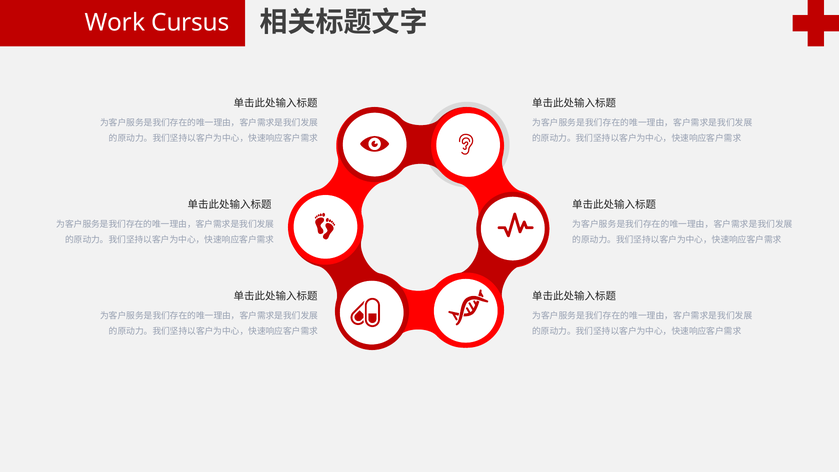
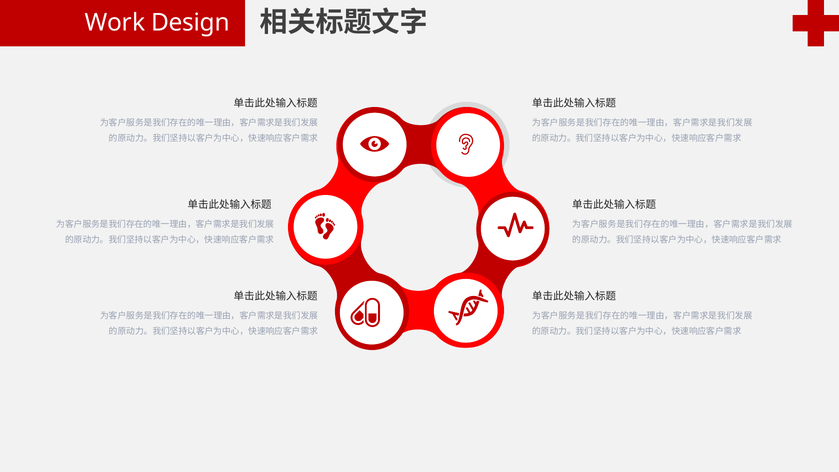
Cursus: Cursus -> Design
